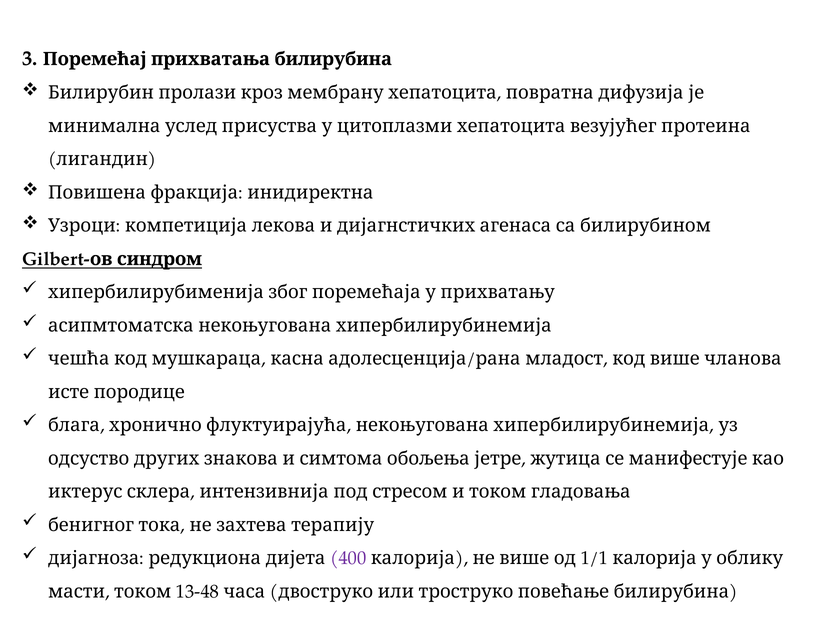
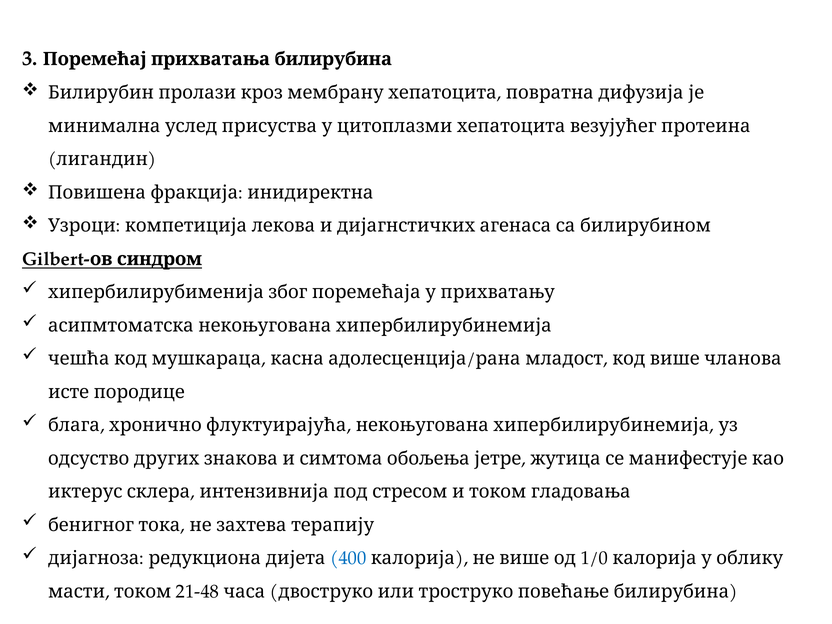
400 colour: purple -> blue
1/1: 1/1 -> 1/0
13-48: 13-48 -> 21-48
